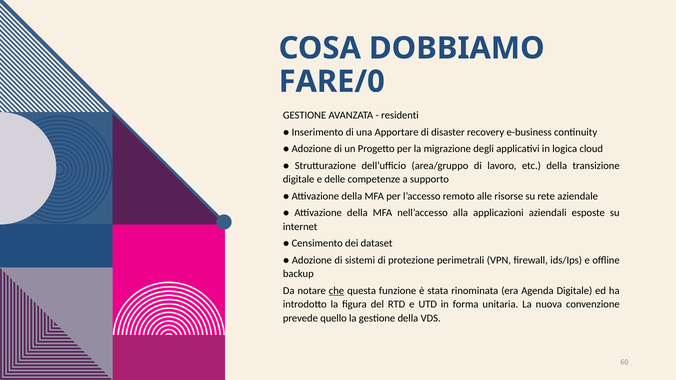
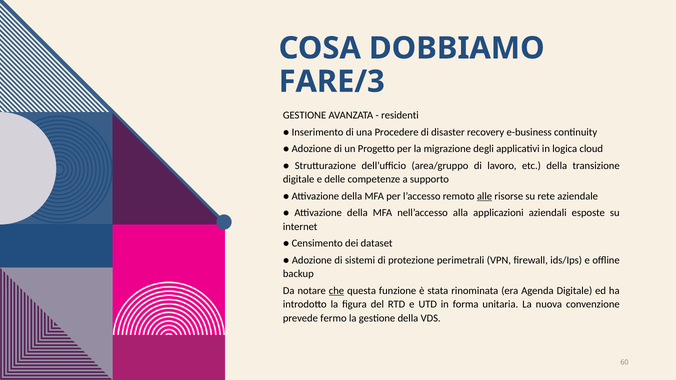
FARE/0: FARE/0 -> FARE/3
Apportare: Apportare -> Procedere
alle underline: none -> present
quello: quello -> fermo
